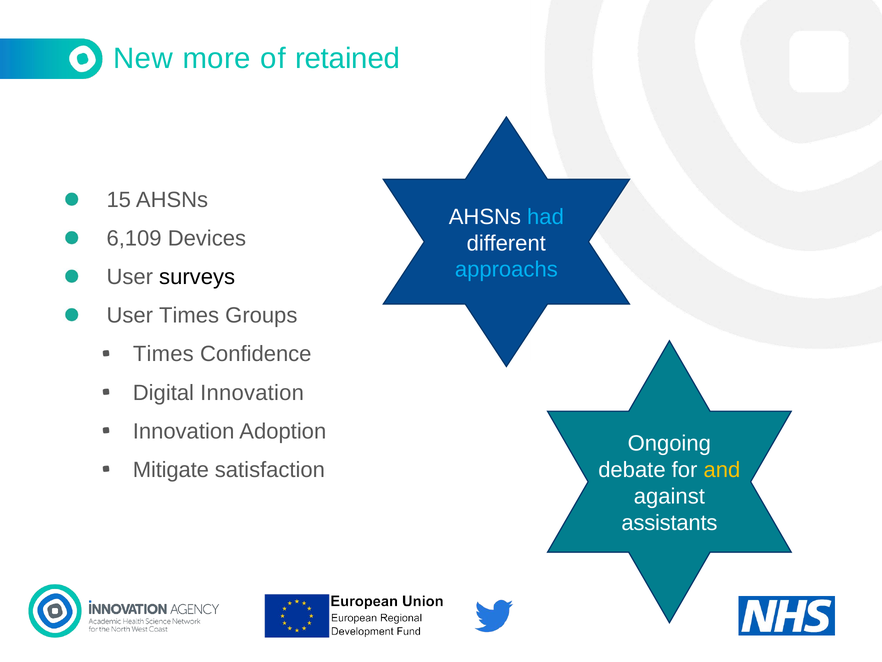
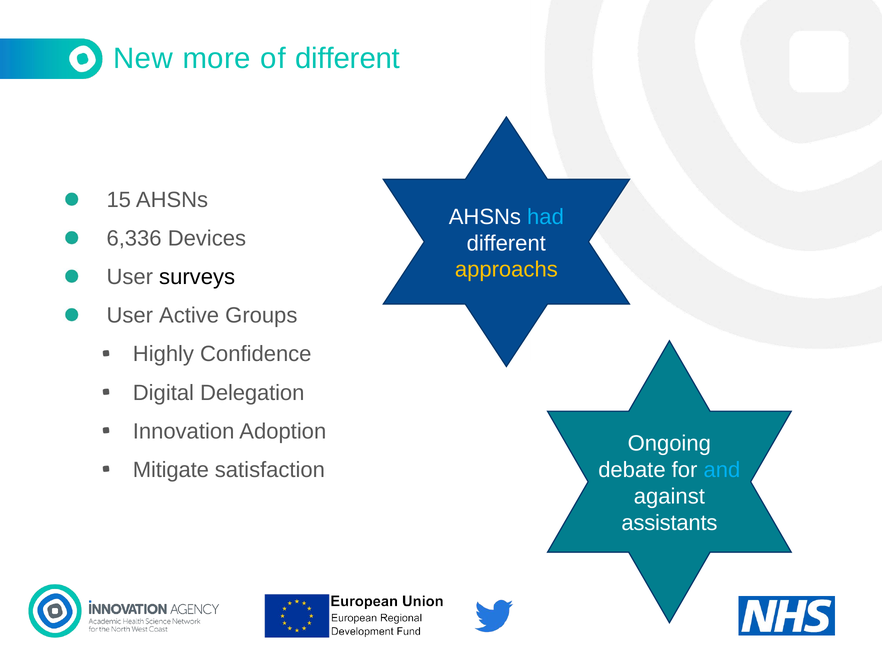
of retained: retained -> different
6,109: 6,109 -> 6,336
approachs colour: light blue -> yellow
User Times: Times -> Active
Times at (163, 354): Times -> Highly
Digital Innovation: Innovation -> Delegation
and colour: yellow -> light blue
